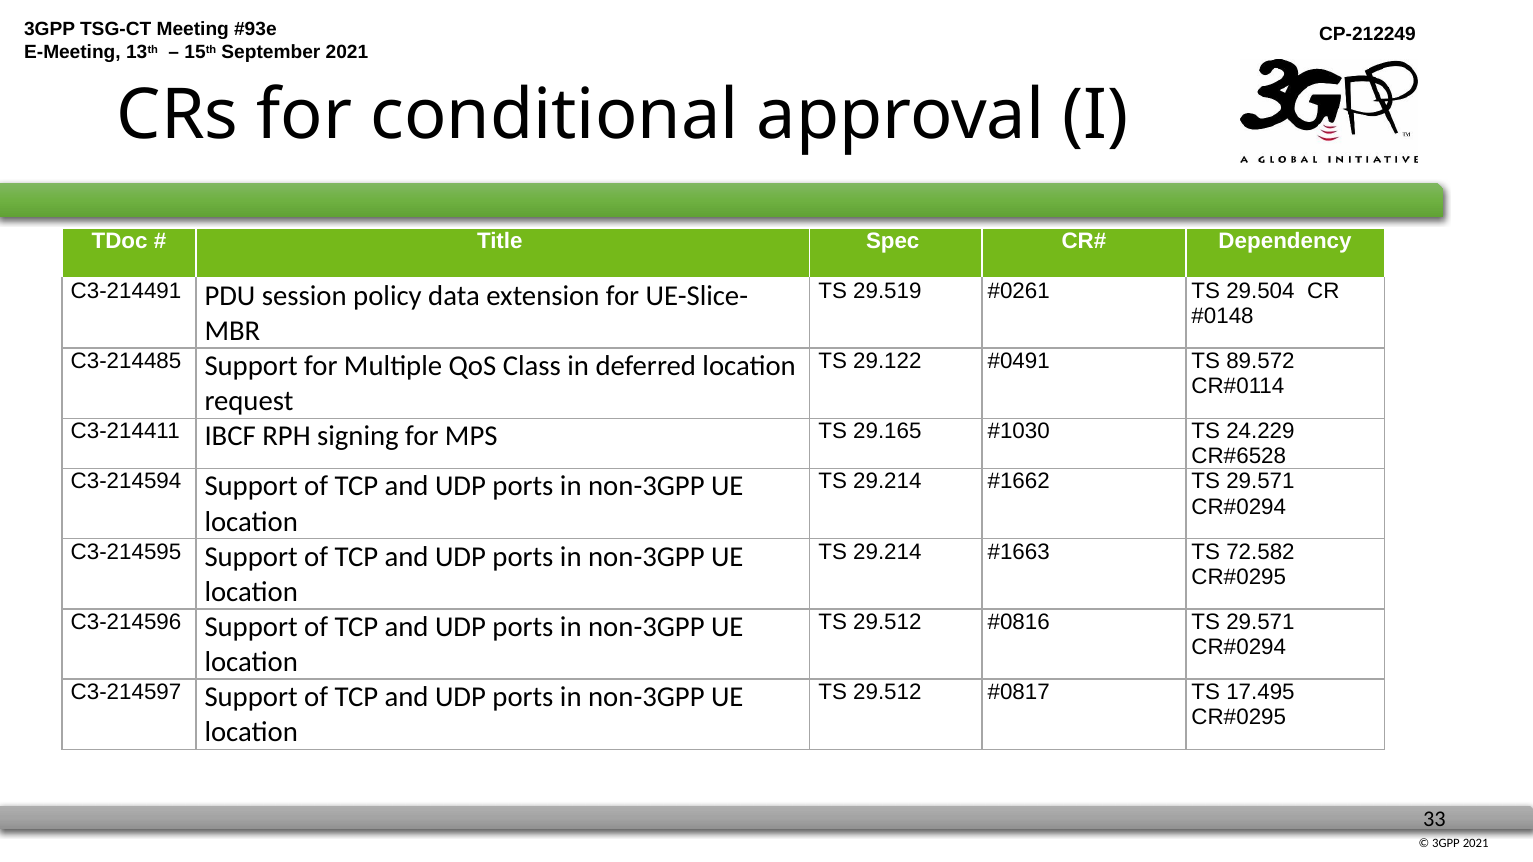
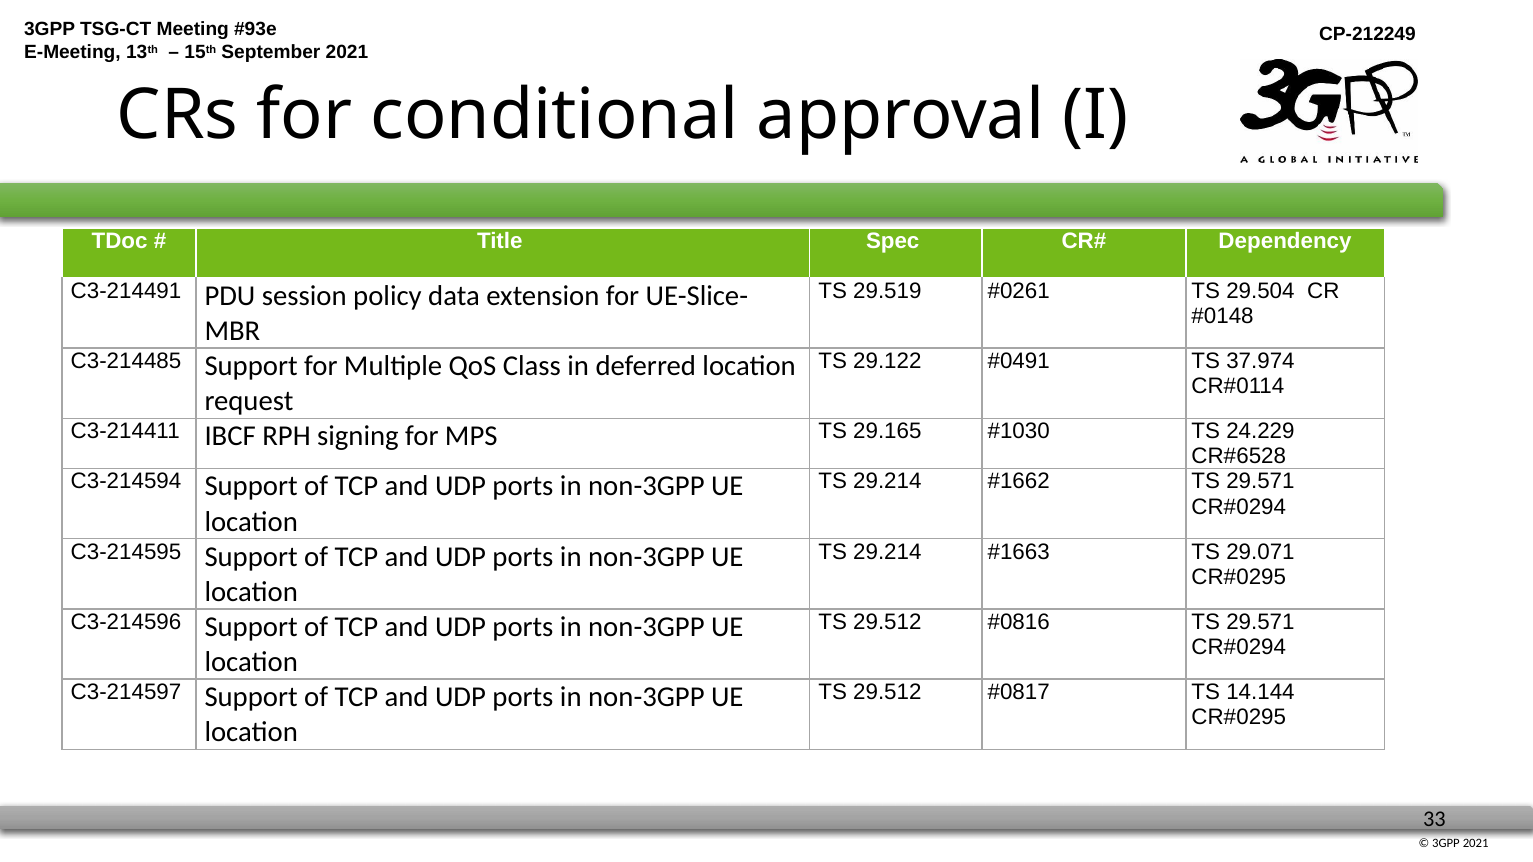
89.572: 89.572 -> 37.974
72.582: 72.582 -> 29.071
17.495: 17.495 -> 14.144
